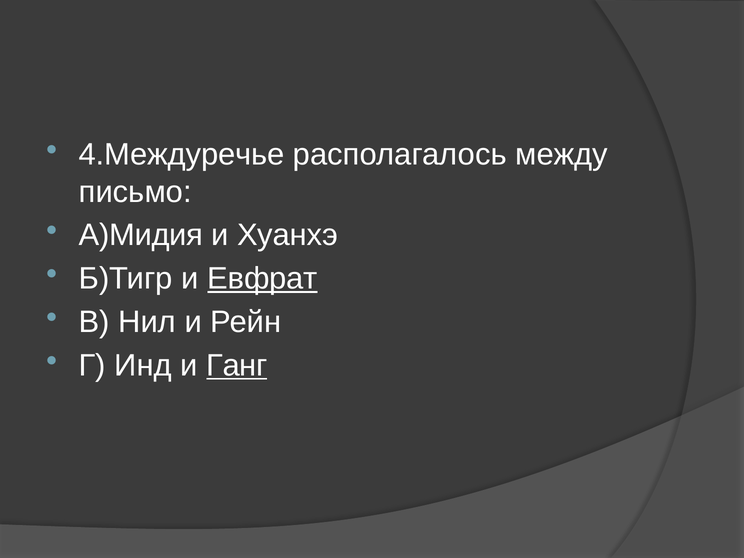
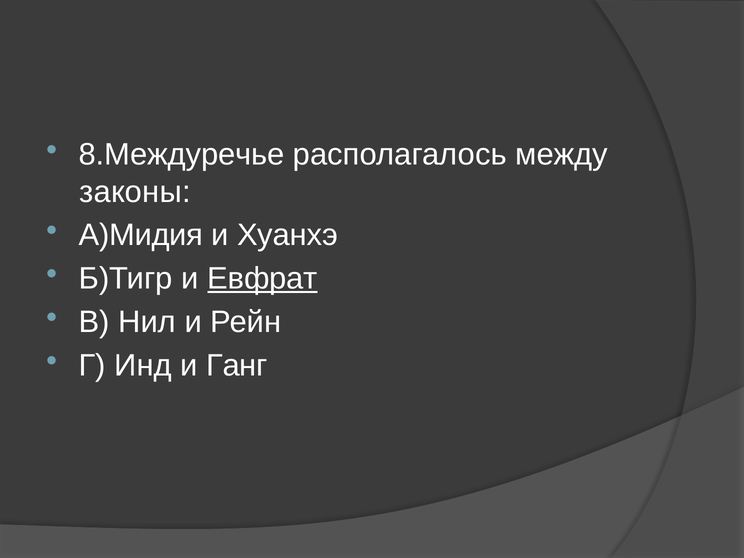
4.Междуречье: 4.Междуречье -> 8.Междуречье
письмо: письмо -> законы
Ганг underline: present -> none
